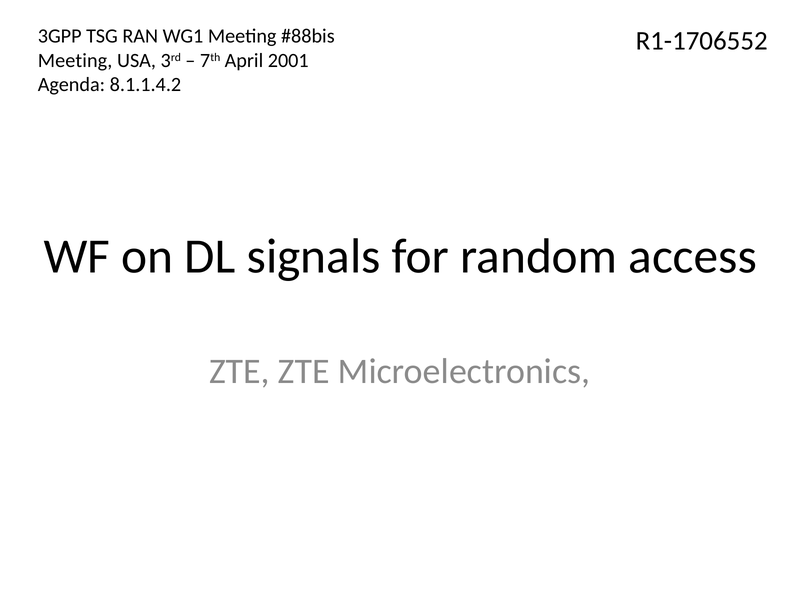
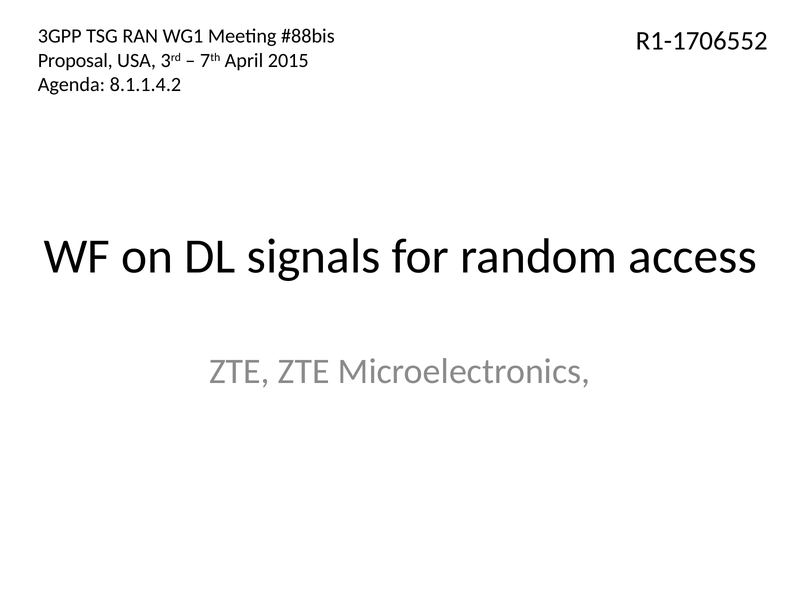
Meeting at (75, 60): Meeting -> Proposal
2001: 2001 -> 2015
